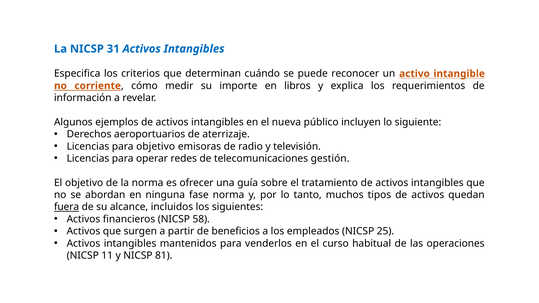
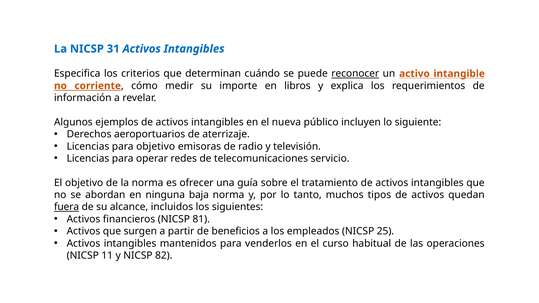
reconocer underline: none -> present
gestión: gestión -> servicio
fase: fase -> baja
58: 58 -> 81
81: 81 -> 82
